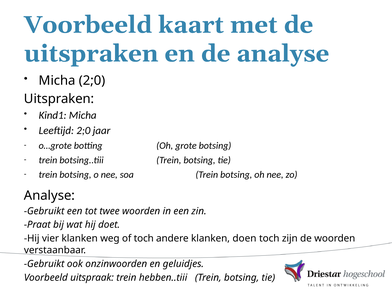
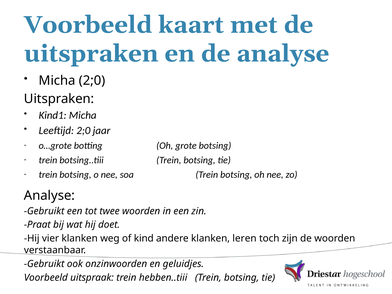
of toch: toch -> kind
doen: doen -> leren
